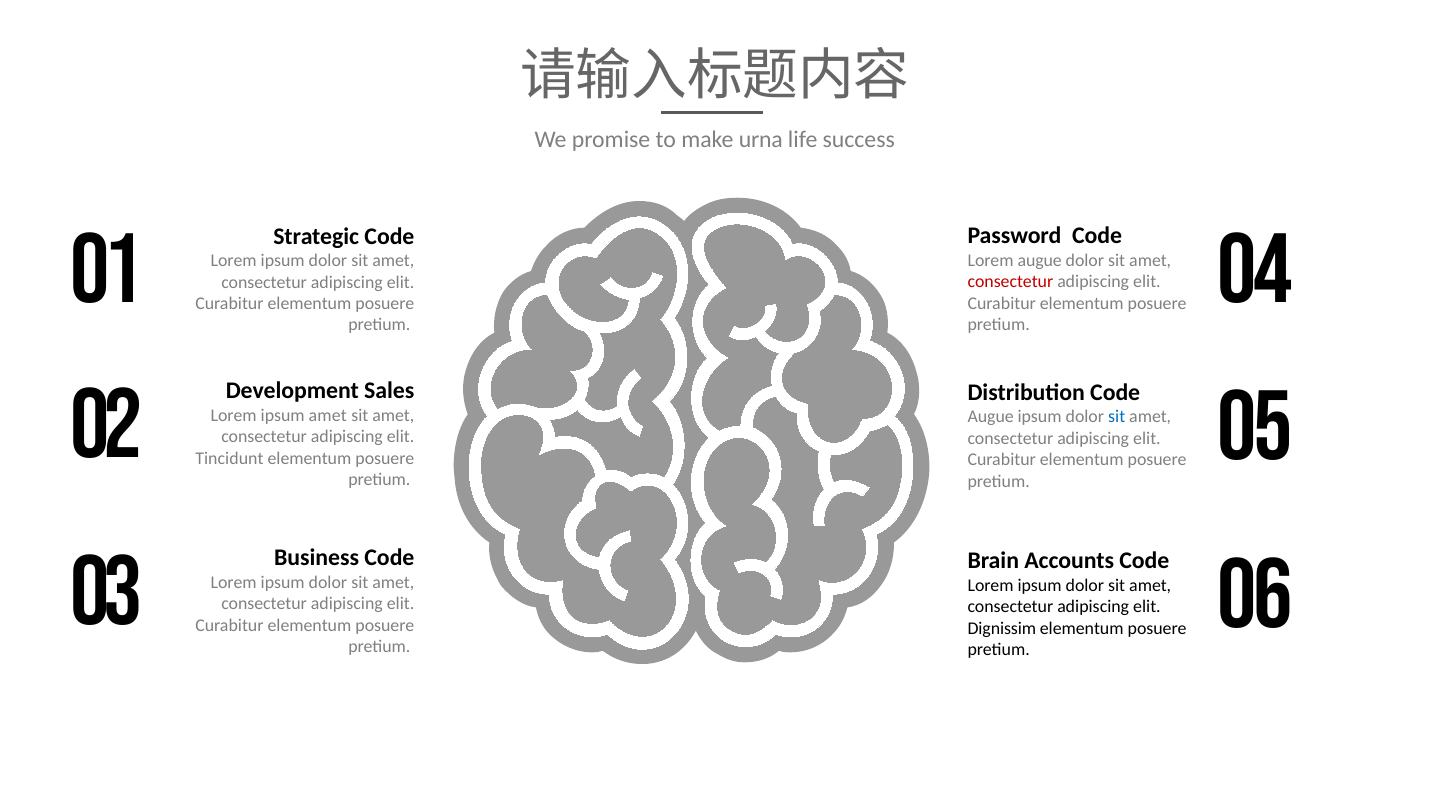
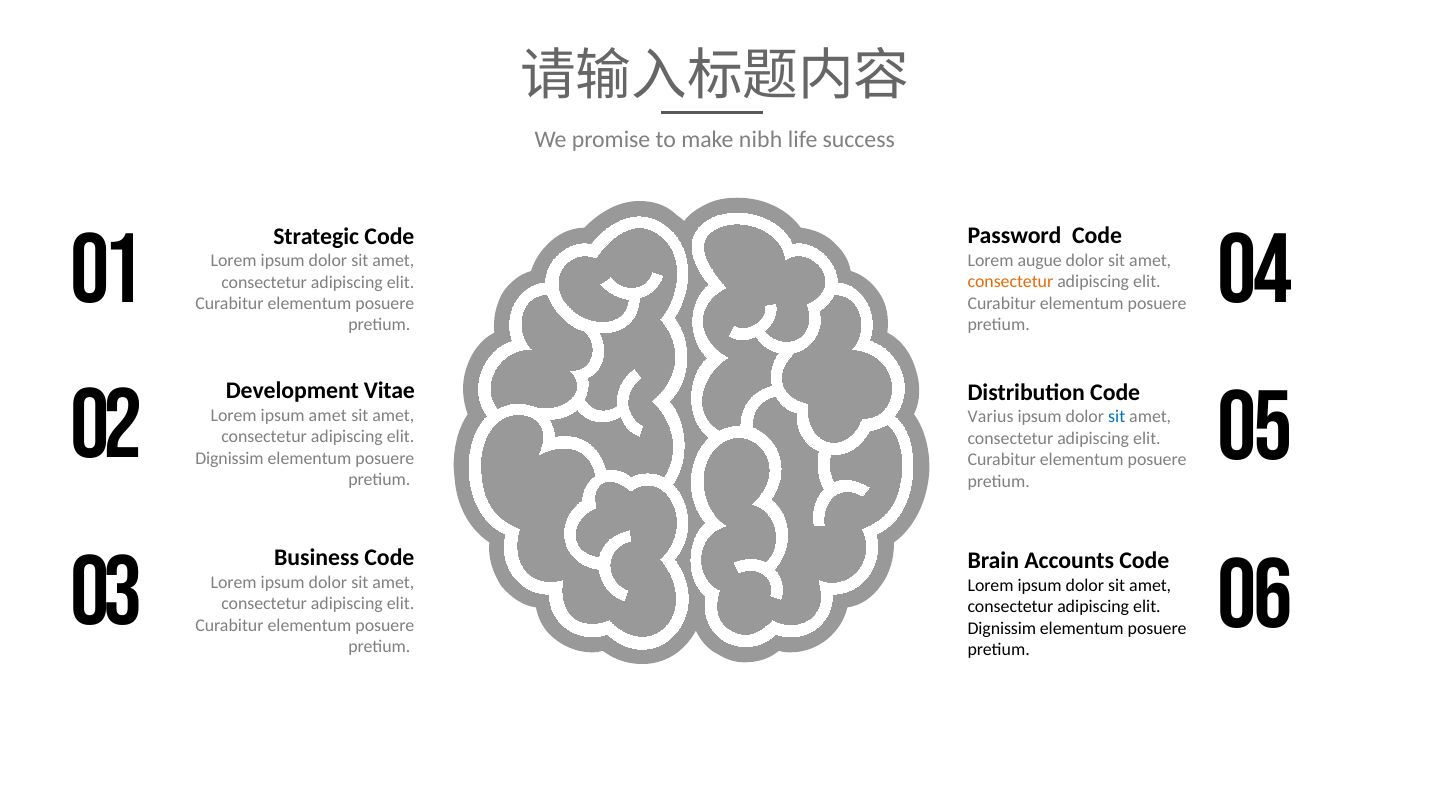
urna: urna -> nibh
consectetur at (1010, 282) colour: red -> orange
Sales: Sales -> Vitae
Augue at (991, 417): Augue -> Varius
Tincidunt at (229, 459): Tincidunt -> Dignissim
